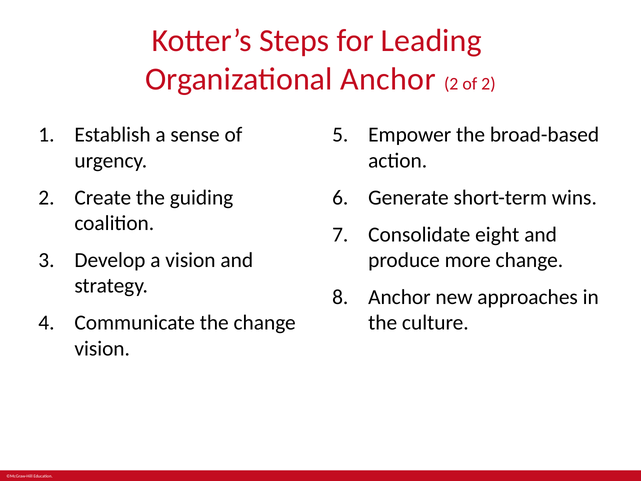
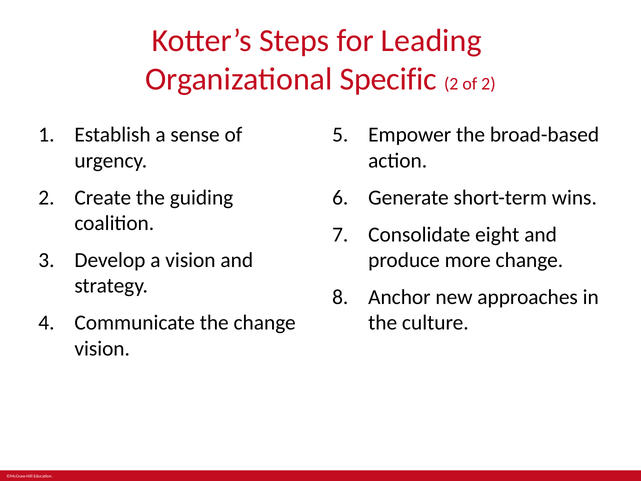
Organizational Anchor: Anchor -> Specific
